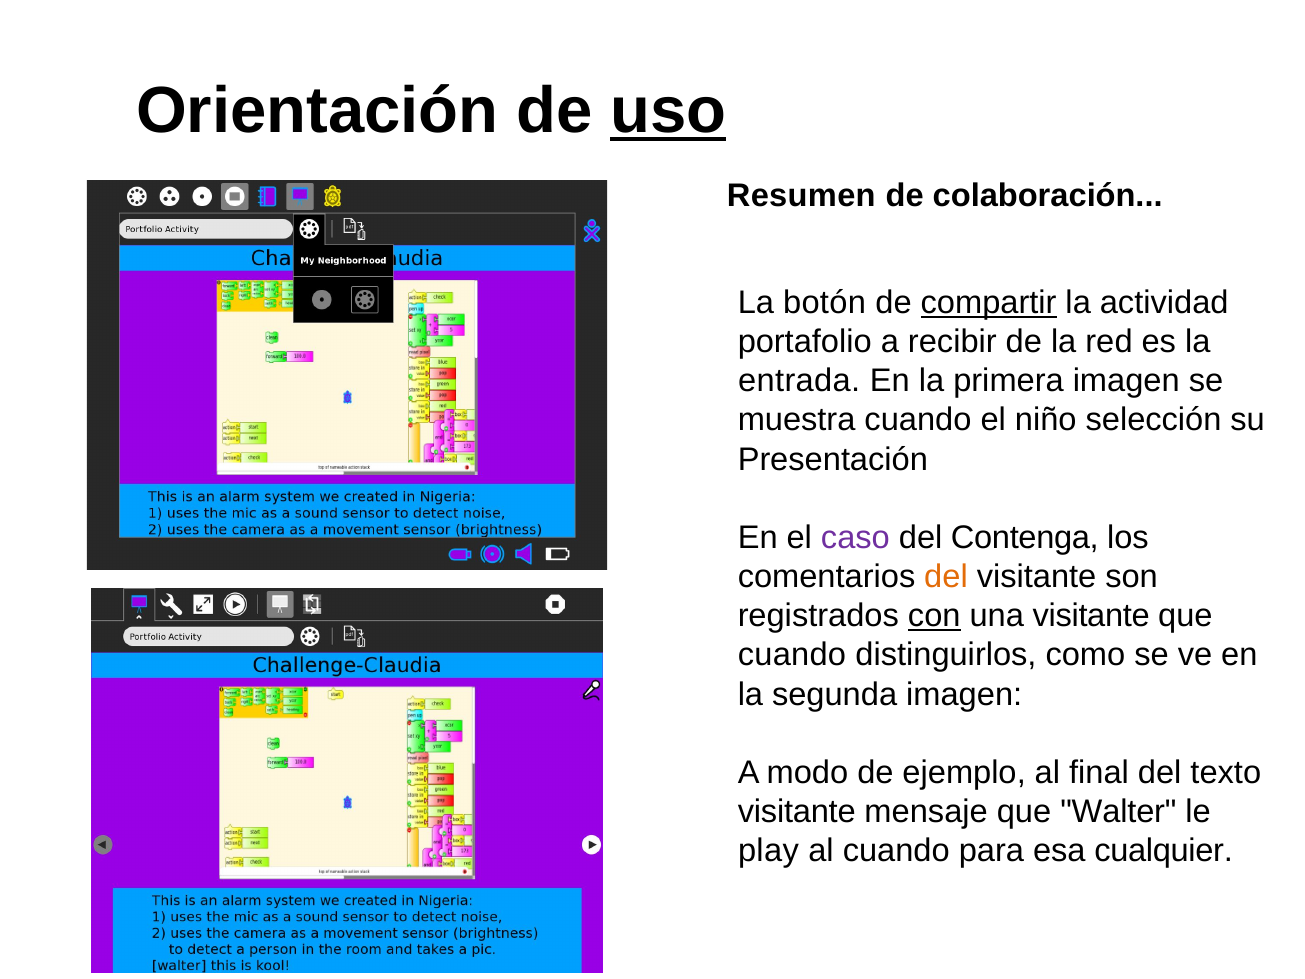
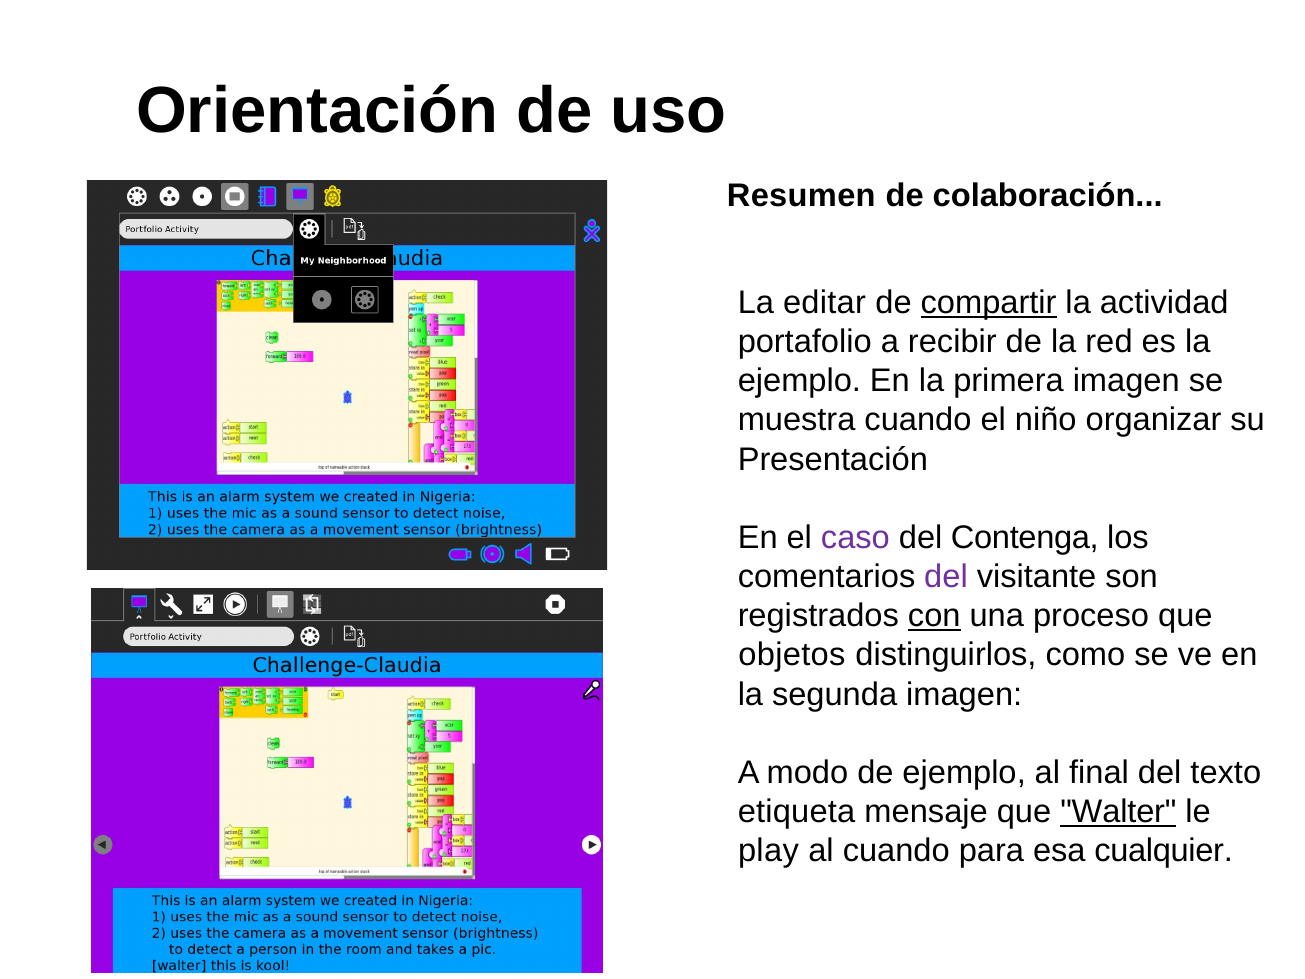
uso underline: present -> none
botón: botón -> editar
entrada at (799, 381): entrada -> ejemplo
selección: selección -> organizar
del at (946, 577) colour: orange -> purple
una visitante: visitante -> proceso
cuando at (792, 655): cuando -> objetos
visitante at (797, 812): visitante -> etiqueta
Walter underline: none -> present
